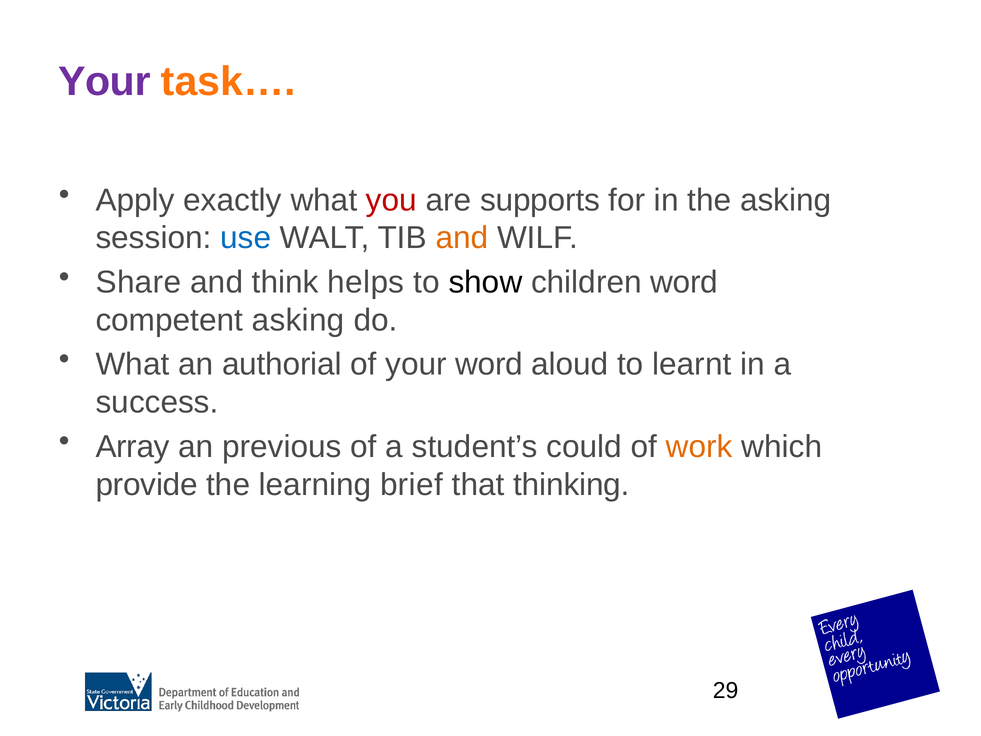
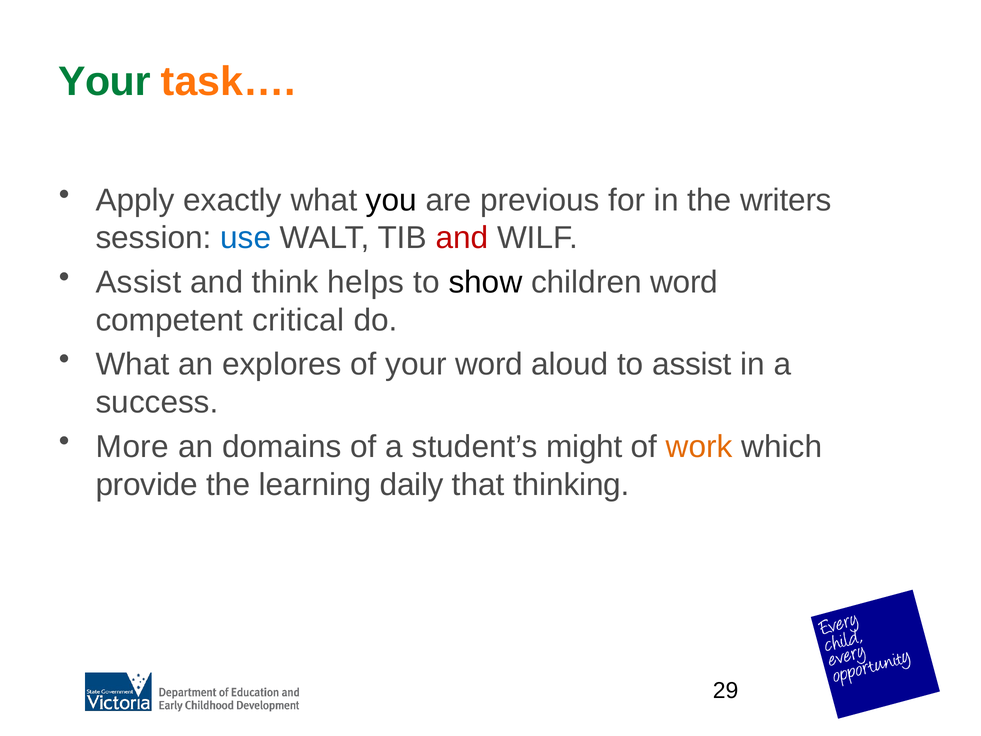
Your at (104, 82) colour: purple -> green
you colour: red -> black
supports: supports -> previous
the asking: asking -> writers
and at (462, 238) colour: orange -> red
Share at (138, 282): Share -> Assist
competent asking: asking -> critical
authorial: authorial -> explores
to learnt: learnt -> assist
Array: Array -> More
previous: previous -> domains
could: could -> might
brief: brief -> daily
